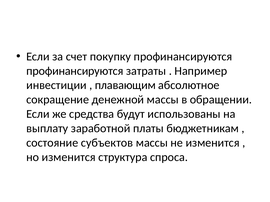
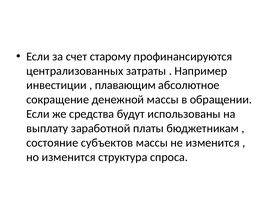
покупку: покупку -> старому
профинансируются at (75, 71): профинансируются -> централизованных
